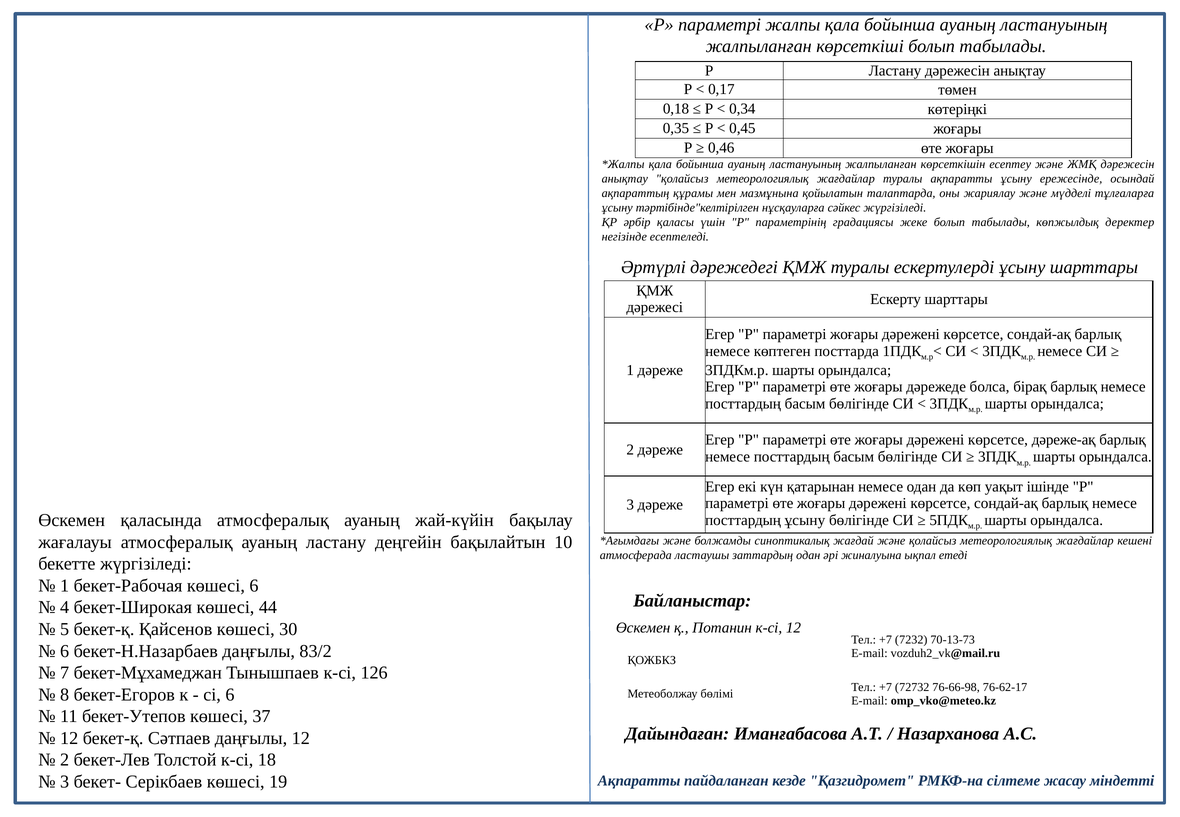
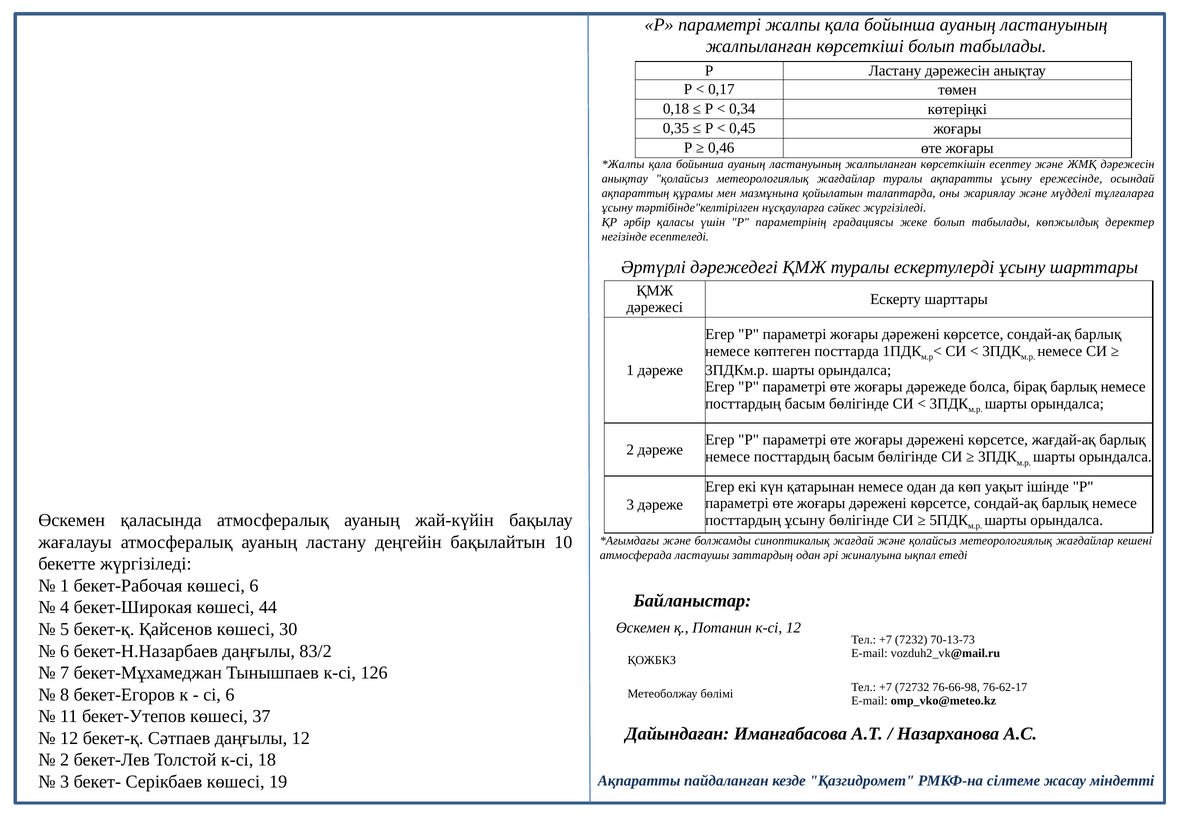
дәреже-ақ: дәреже-ақ -> жағдай-ақ
